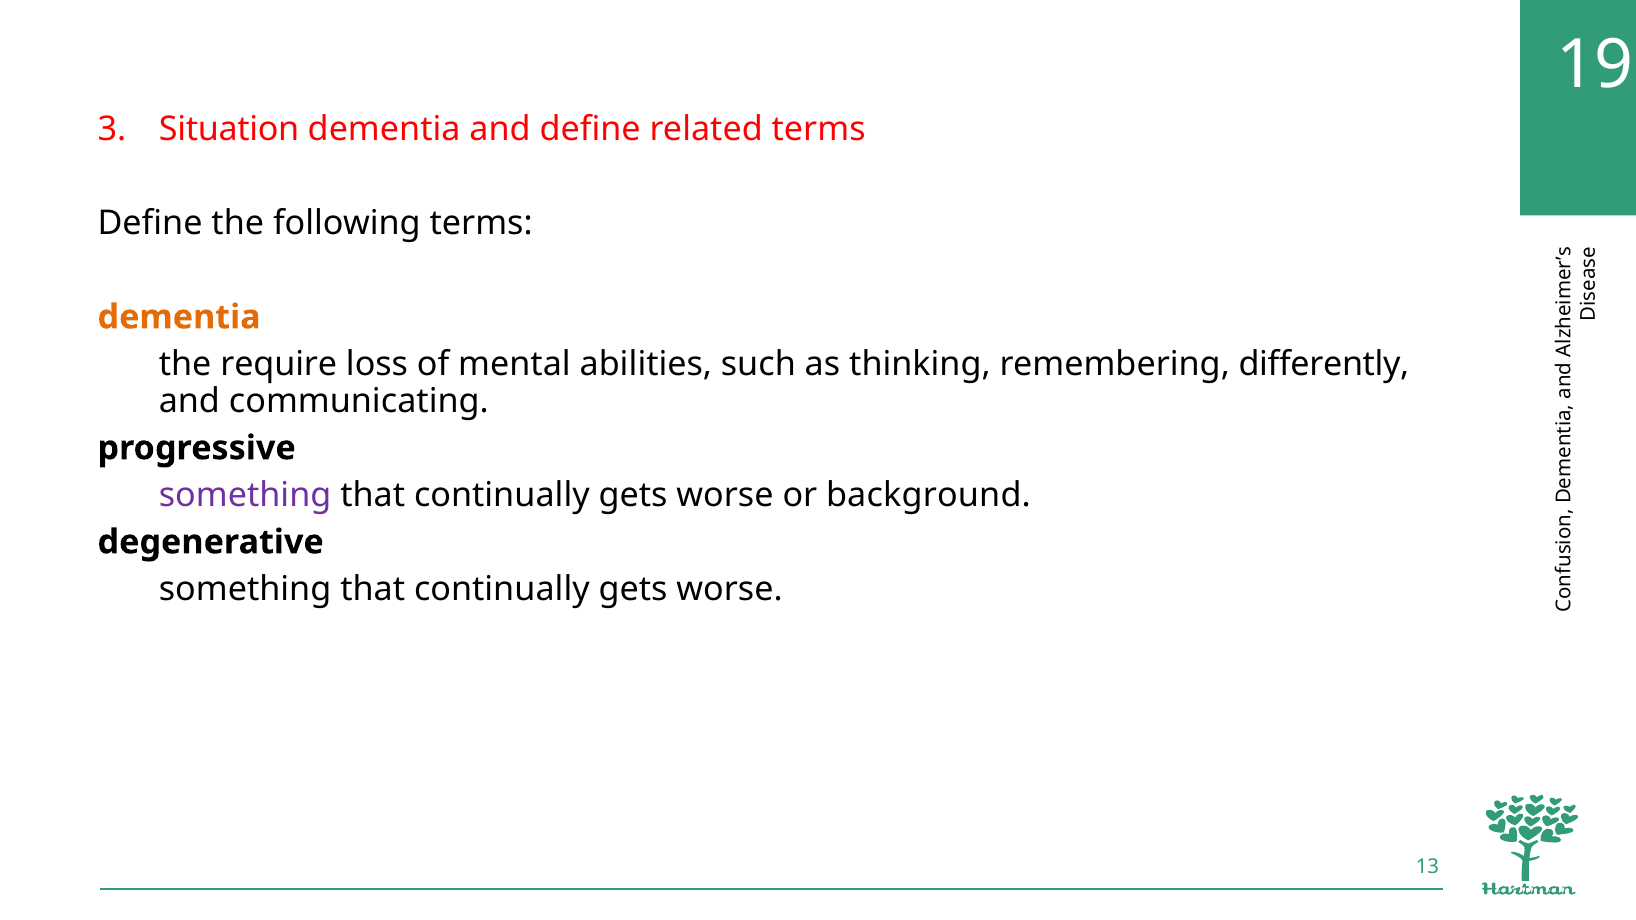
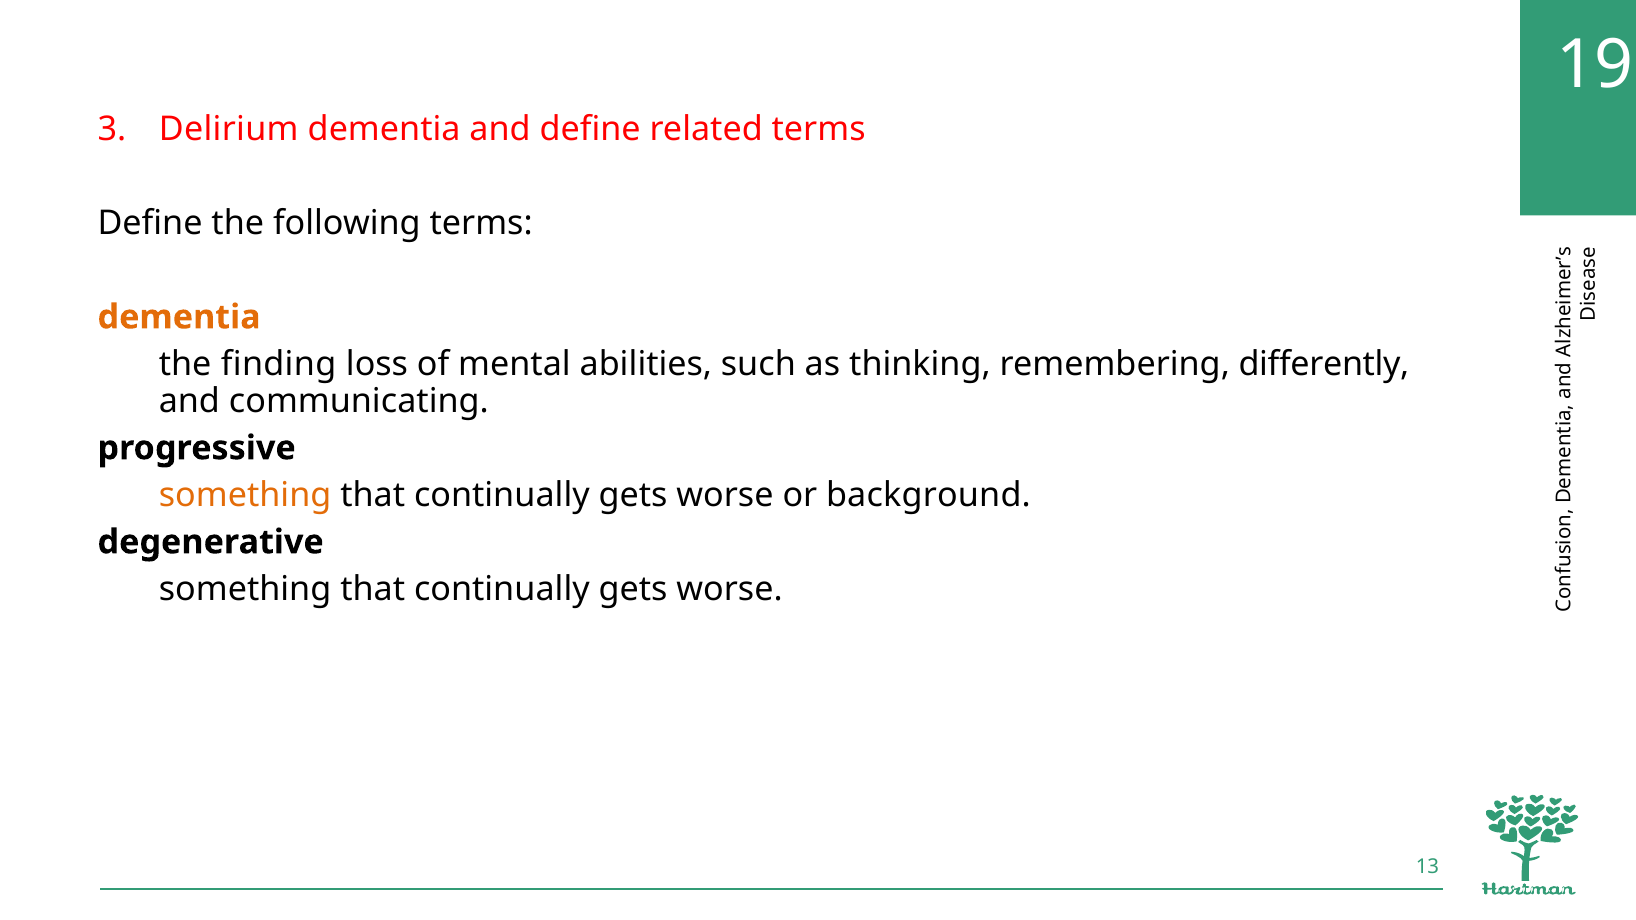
Situation: Situation -> Delirium
require: require -> finding
something at (245, 495) colour: purple -> orange
